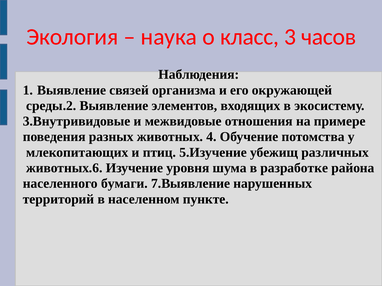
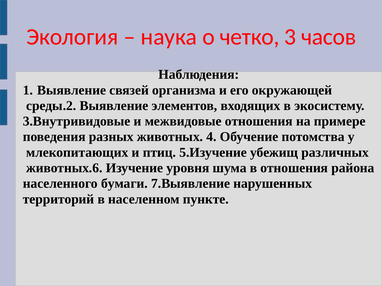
класс: класс -> четко
в разработке: разработке -> отношения
